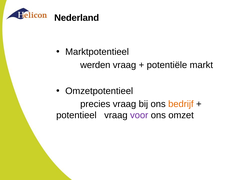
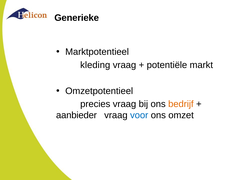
Nederland: Nederland -> Generieke
werden: werden -> kleding
potentieel: potentieel -> aanbieder
voor colour: purple -> blue
